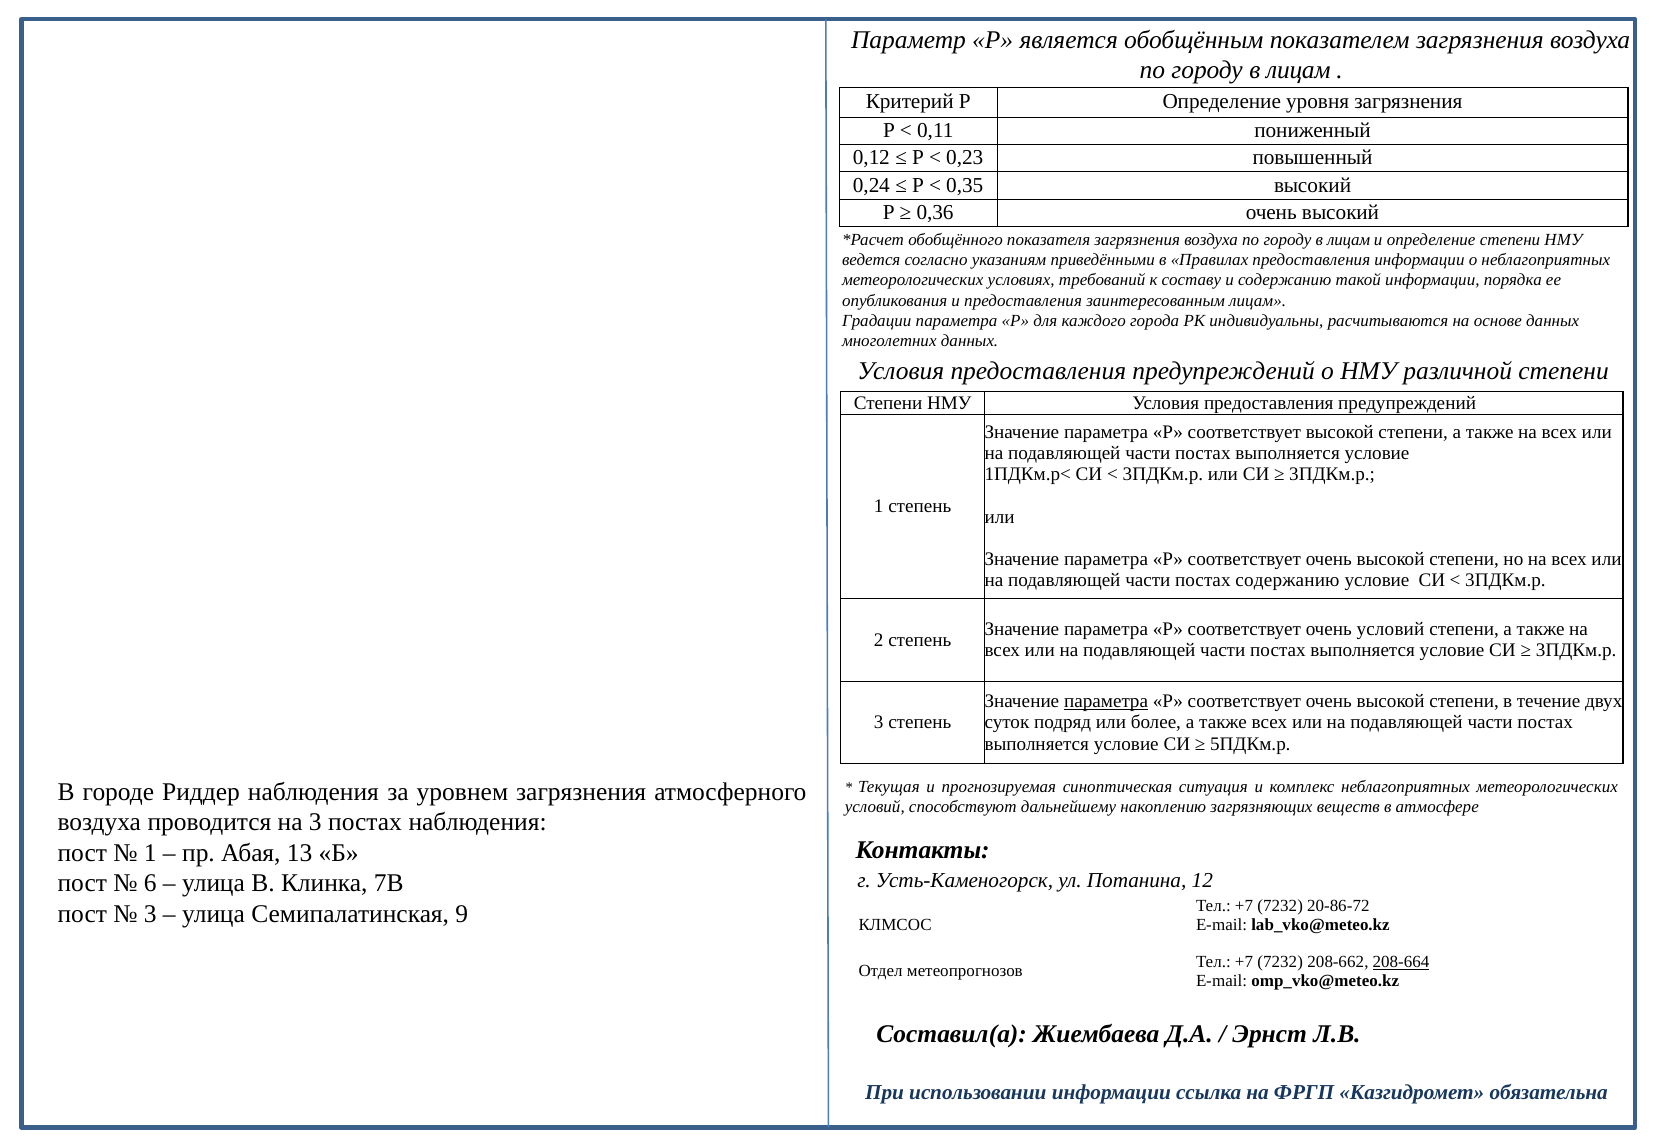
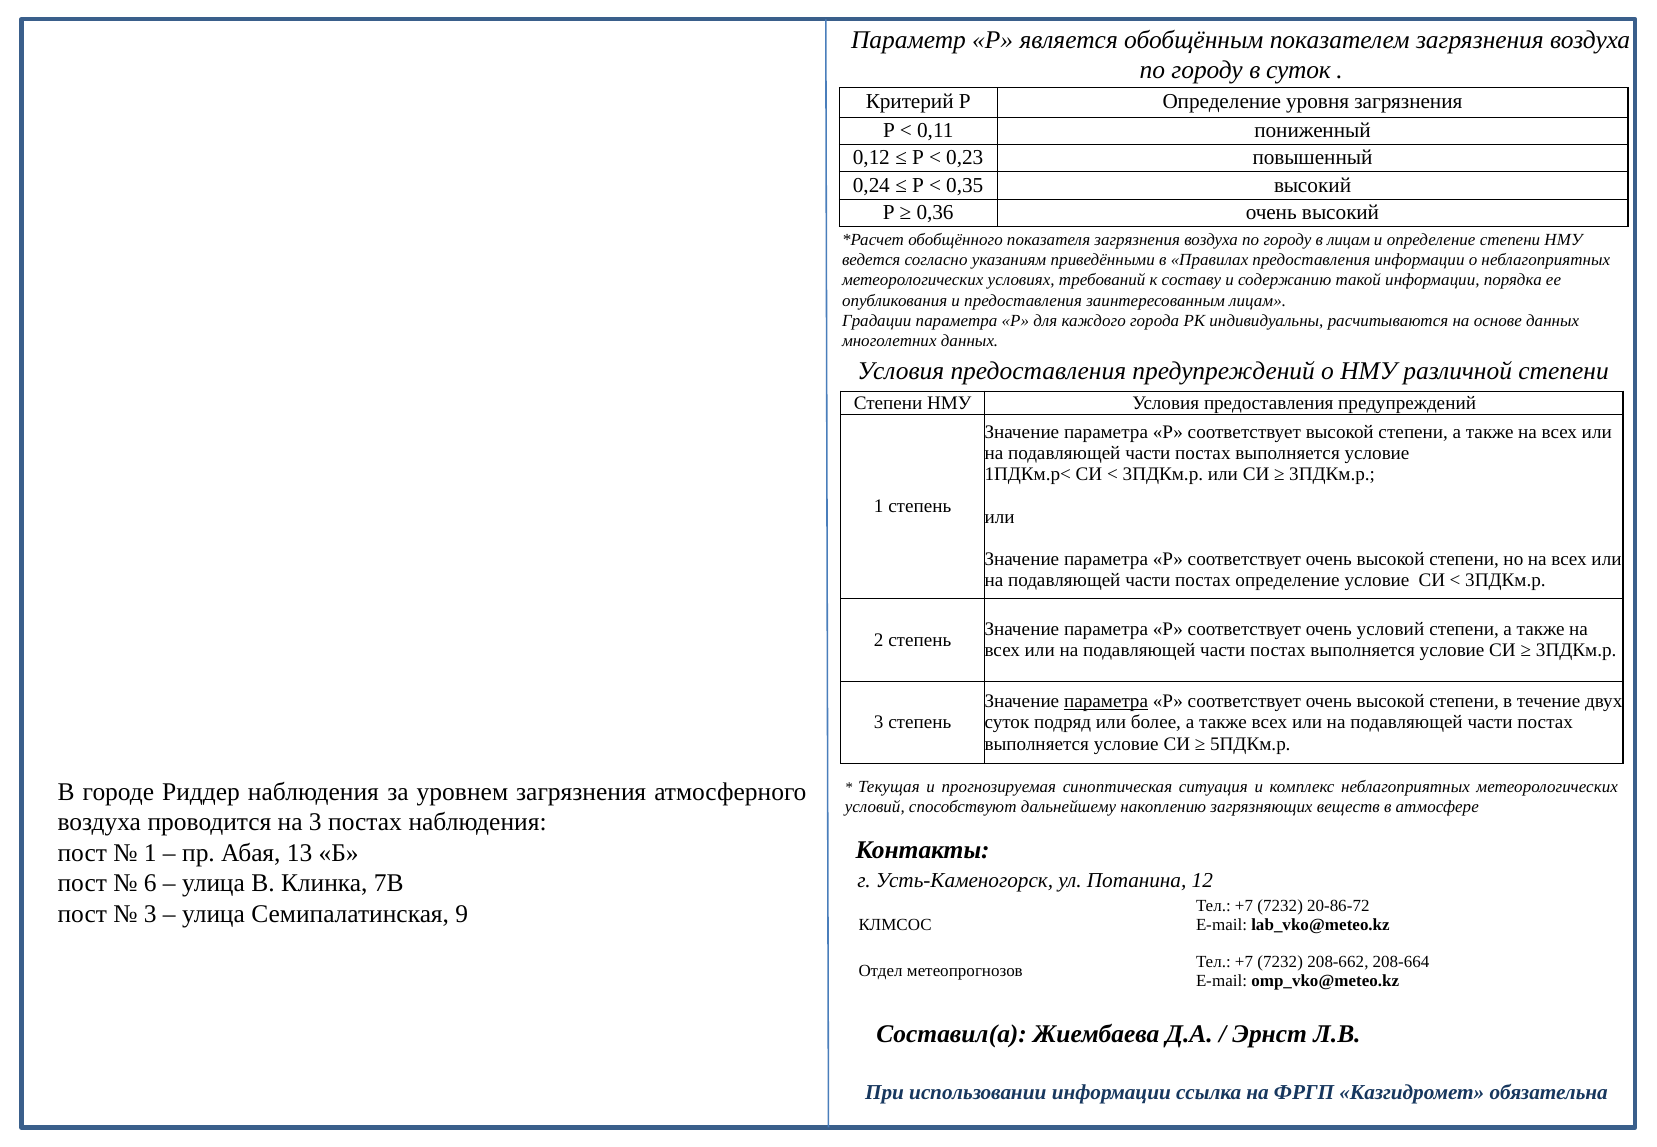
лицам at (1298, 70): лицам -> суток
постах содержанию: содержанию -> определение
208-664 underline: present -> none
